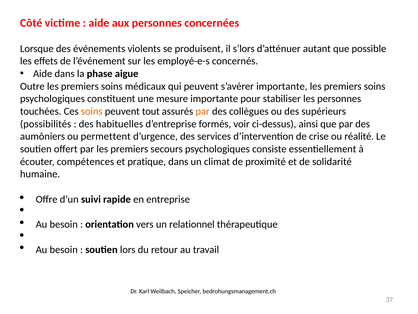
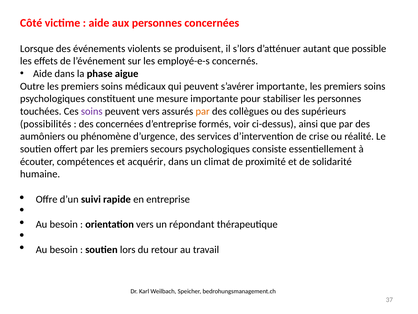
soins at (92, 111) colour: orange -> purple
peuvent tout: tout -> vers
des habituelles: habituelles -> concernées
permettent: permettent -> phénomène
pratique: pratique -> acquérir
relationnel: relationnel -> répondant
